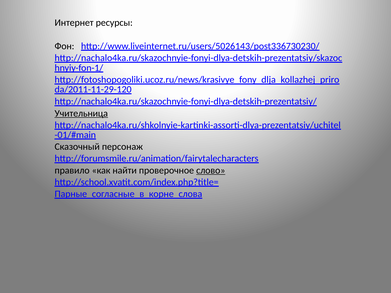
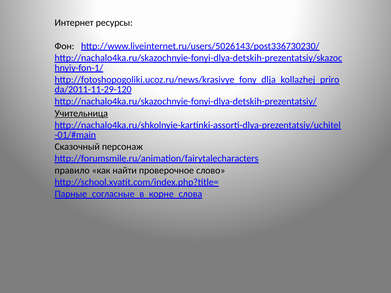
слово underline: present -> none
